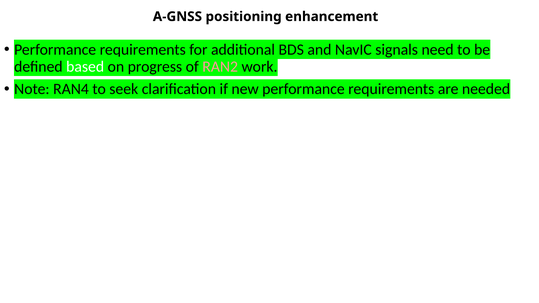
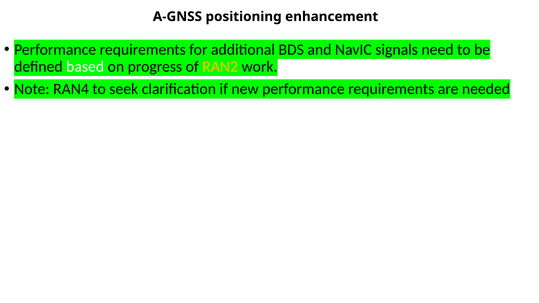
RAN2 colour: pink -> yellow
